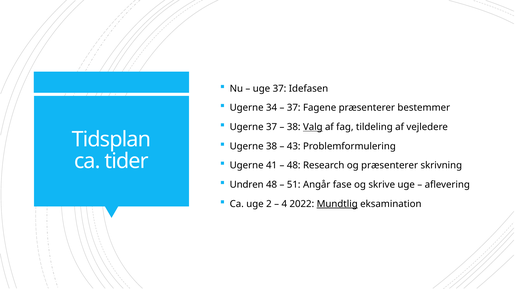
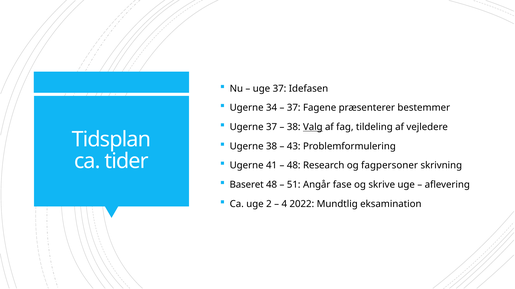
og præsenterer: præsenterer -> fagpersoner
Undren: Undren -> Baseret
Mundtlig underline: present -> none
